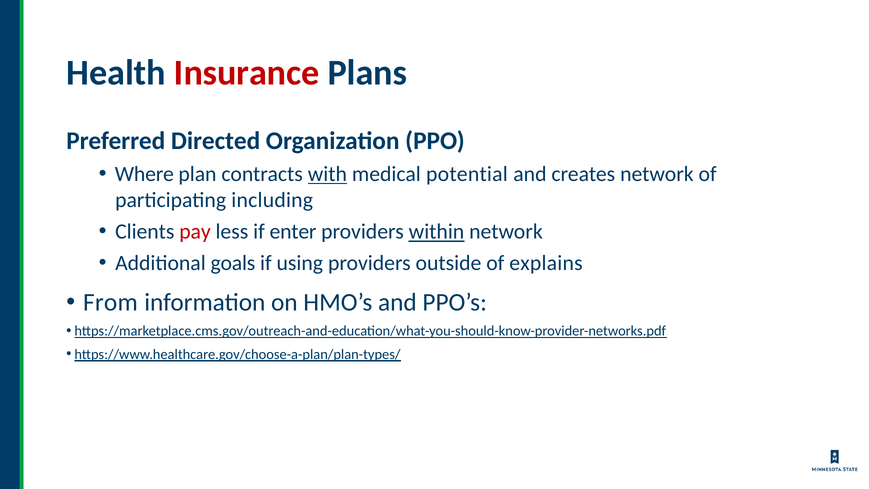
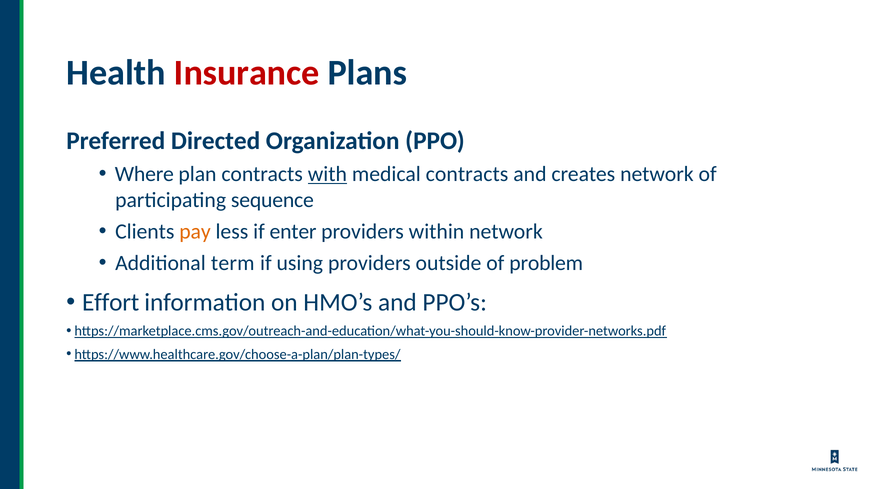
medical potential: potential -> contracts
including: including -> sequence
pay colour: red -> orange
within underline: present -> none
goals: goals -> term
explains: explains -> problem
From: From -> Effort
